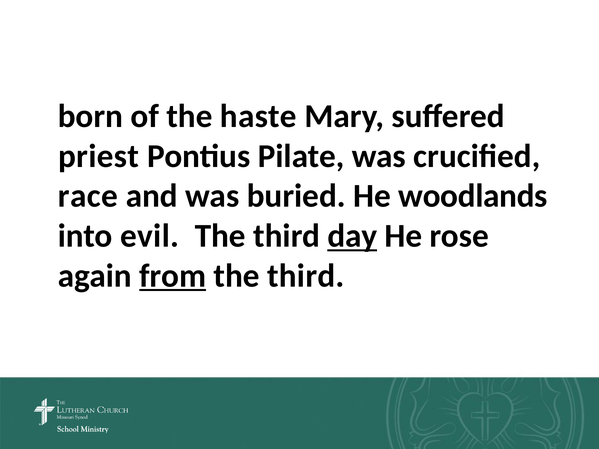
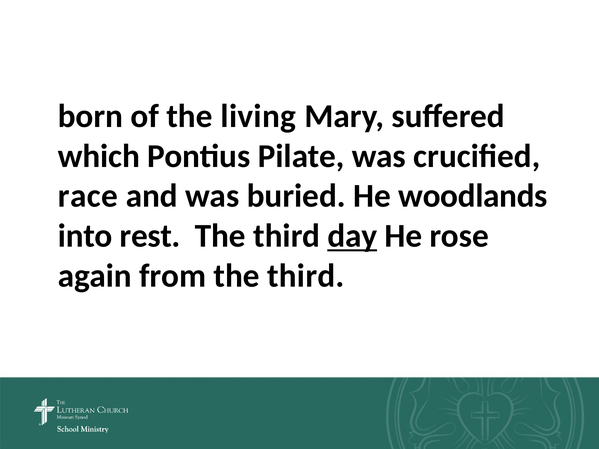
haste: haste -> living
priest: priest -> which
evil: evil -> rest
from underline: present -> none
